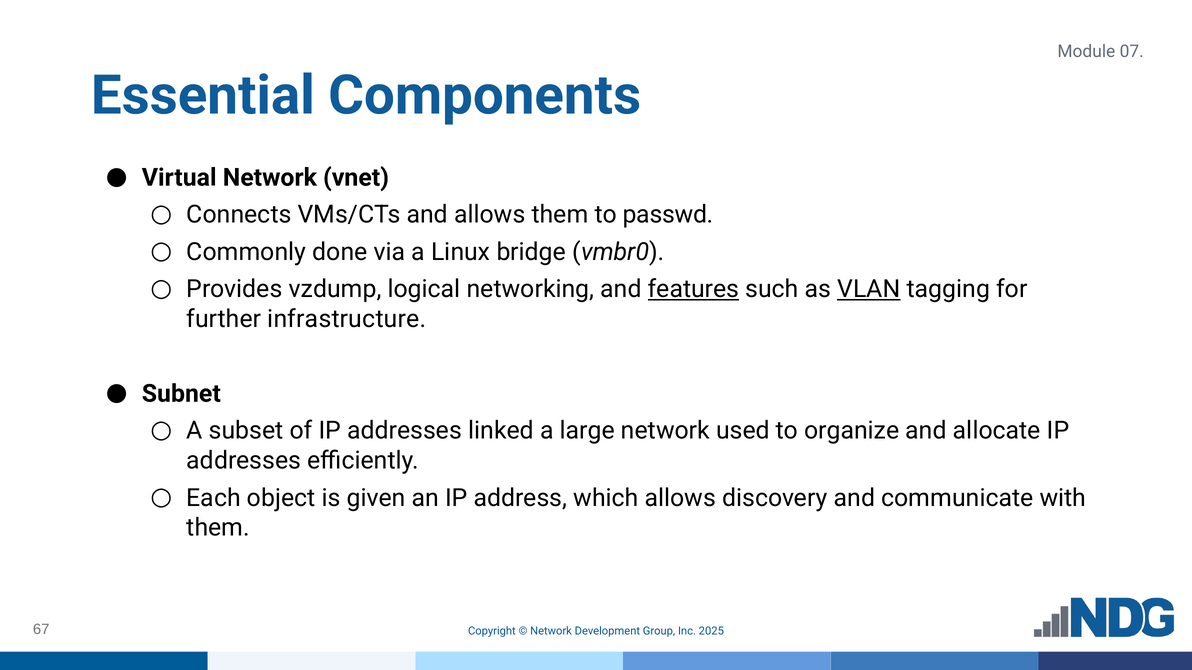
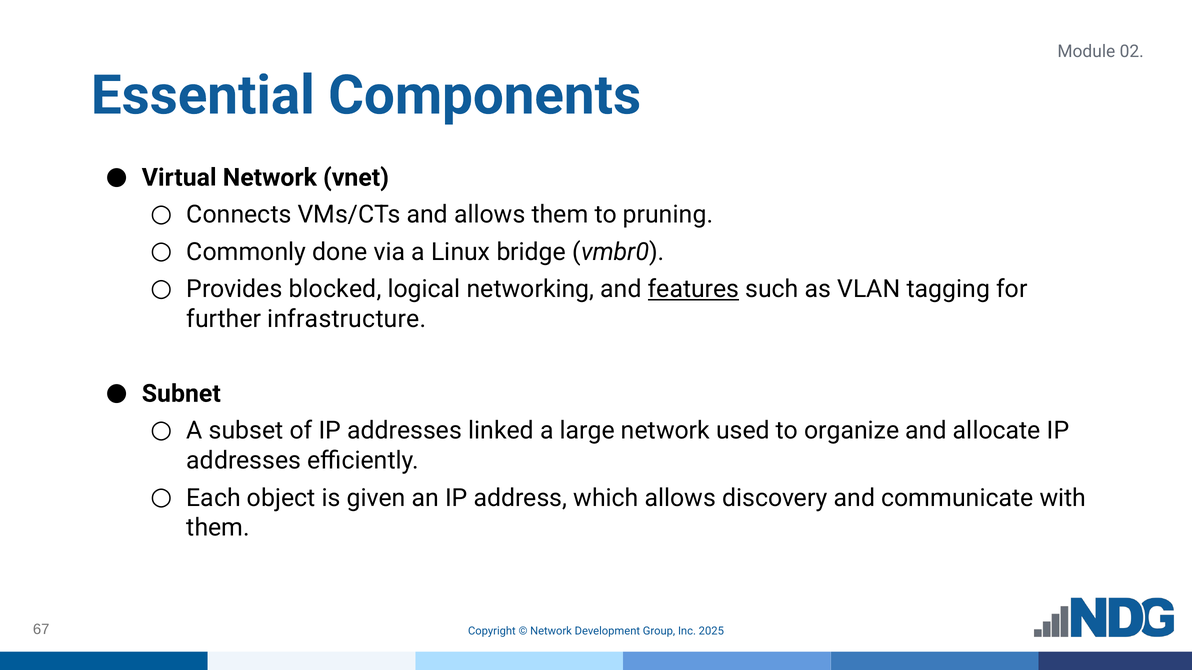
07: 07 -> 02
passwd: passwd -> pruning
vzdump: vzdump -> blocked
VLAN underline: present -> none
